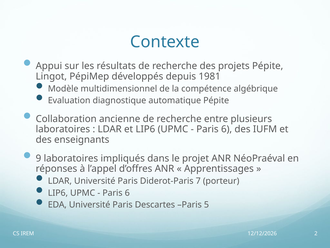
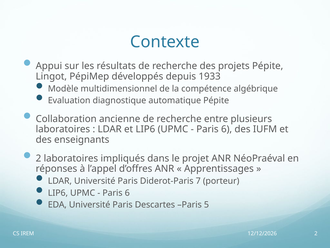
1981: 1981 -> 1933
9 at (38, 158): 9 -> 2
